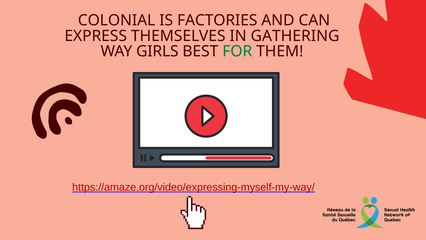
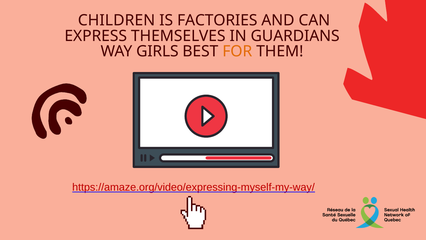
COLONIAL: COLONIAL -> CHILDREN
GATHERING: GATHERING -> GUARDIANS
FOR colour: green -> orange
